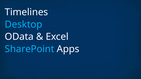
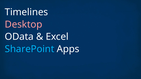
Desktop colour: light blue -> pink
